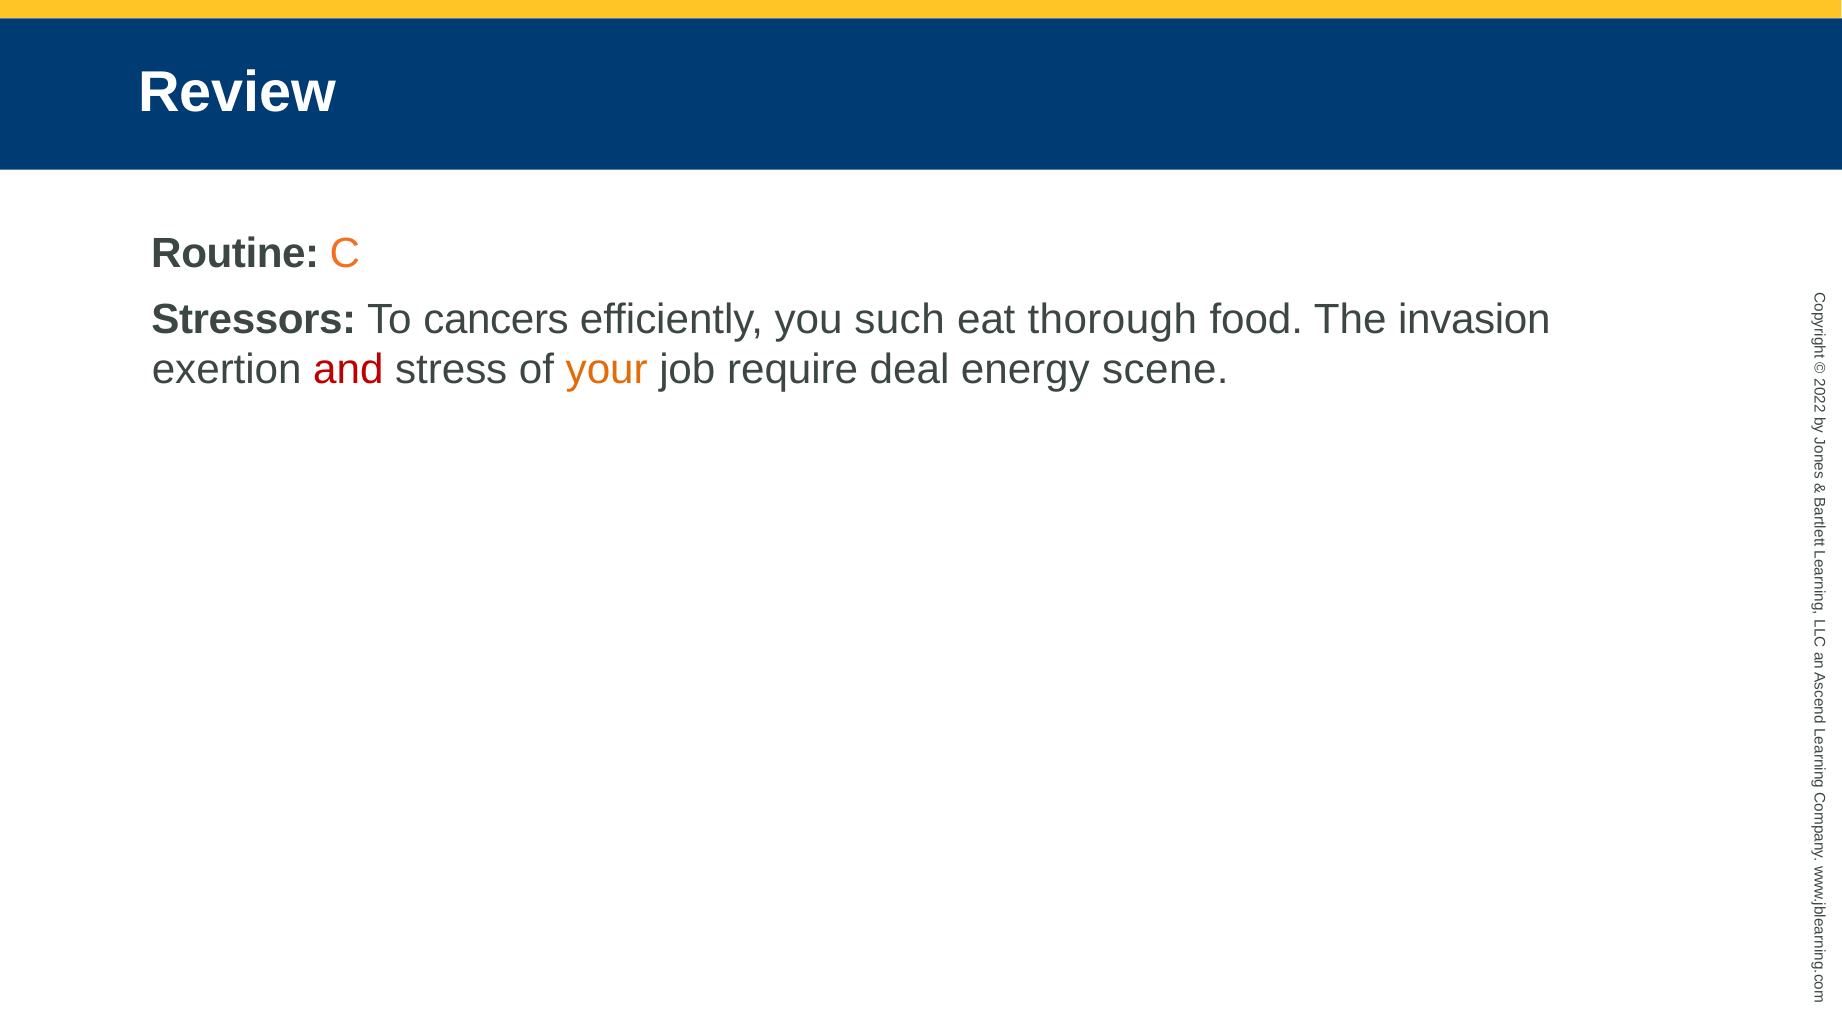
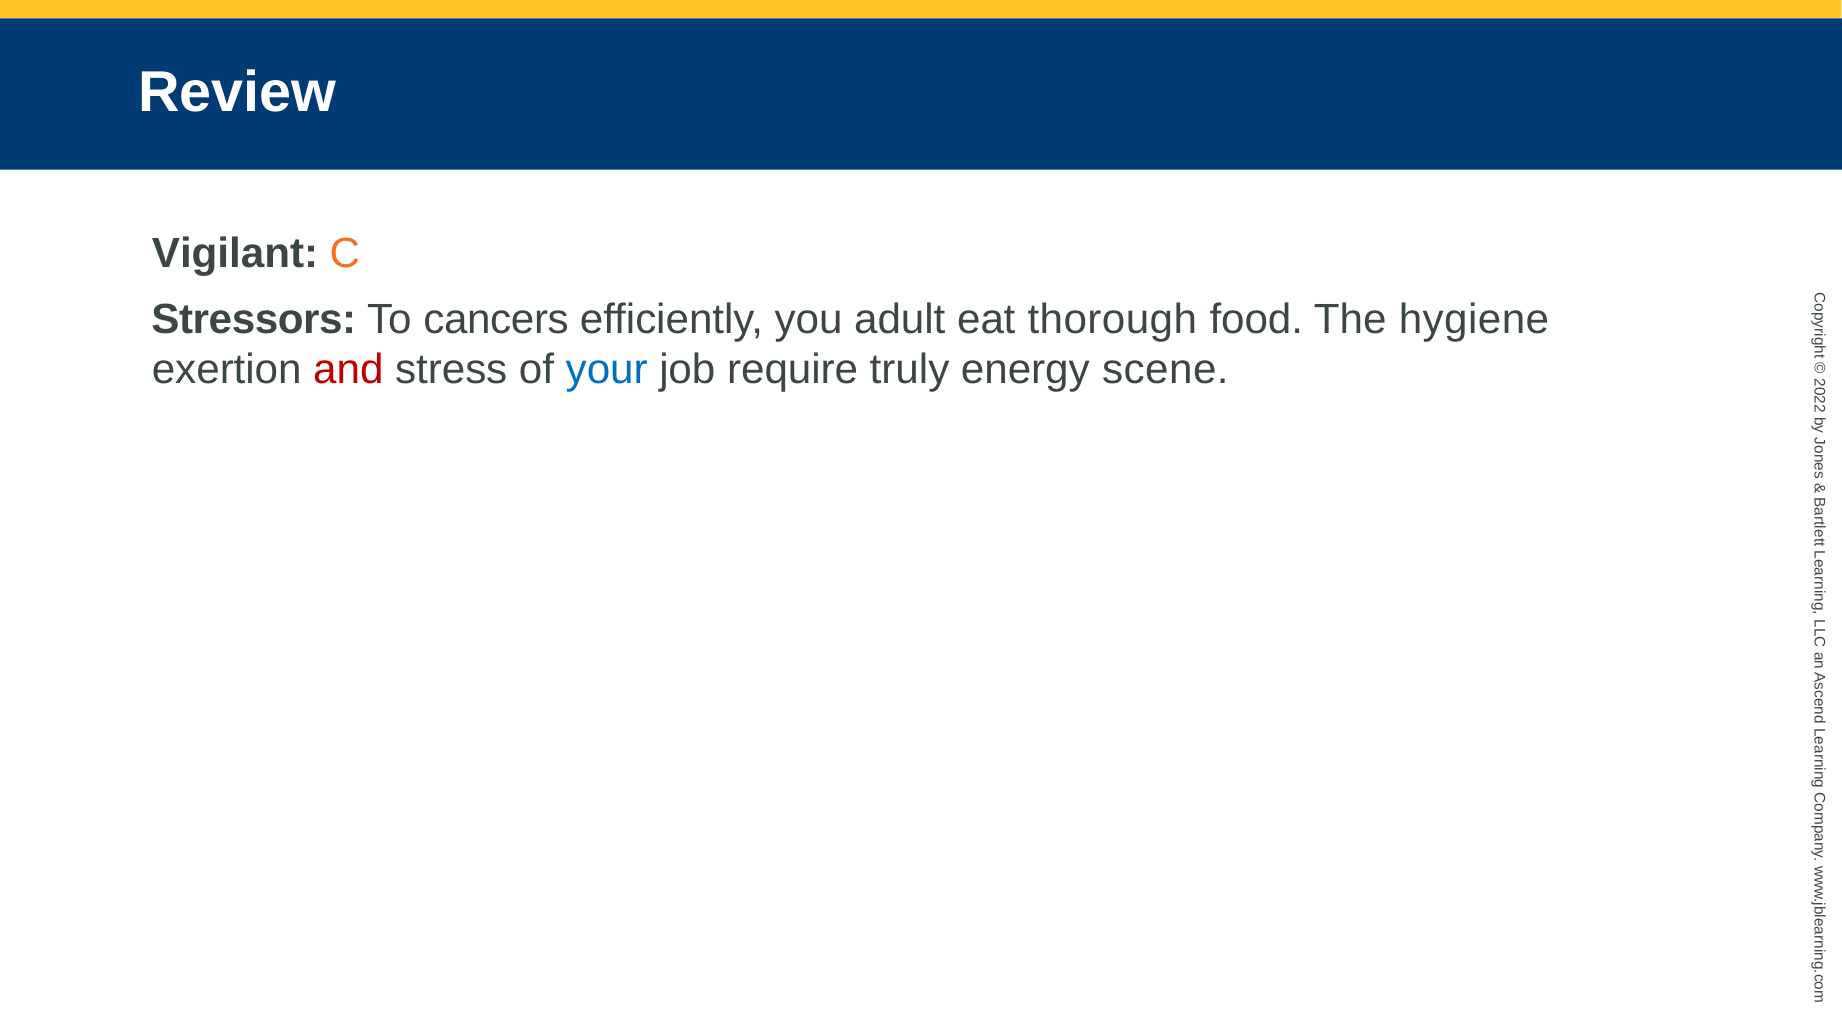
Routine: Routine -> Vigilant
such: such -> adult
invasion: invasion -> hygiene
your colour: orange -> blue
deal: deal -> truly
